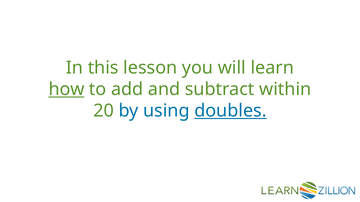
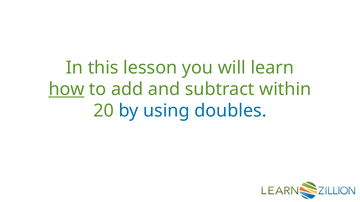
doubles underline: present -> none
